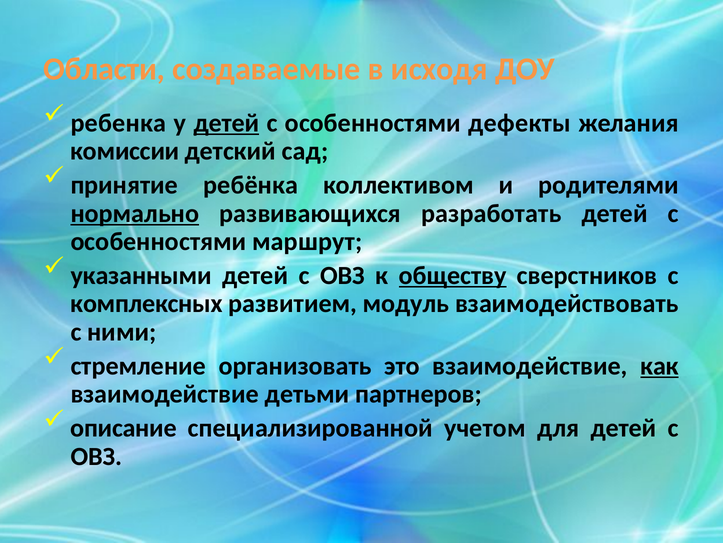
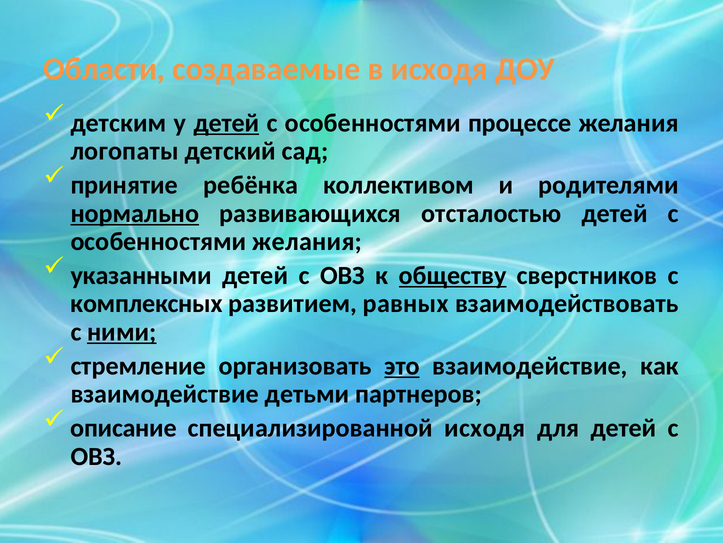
ребенка: ребенка -> детским
дефекты: дефекты -> процессе
комиссии: комиссии -> логопаты
разработать: разработать -> отсталостью
особенностями маршрут: маршрут -> желания
модуль: модуль -> равных
ними underline: none -> present
это underline: none -> present
как underline: present -> none
специализированной учетом: учетом -> исходя
